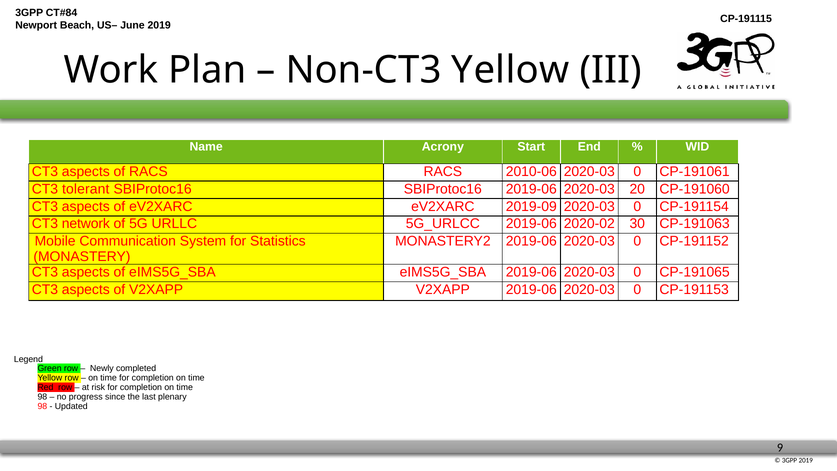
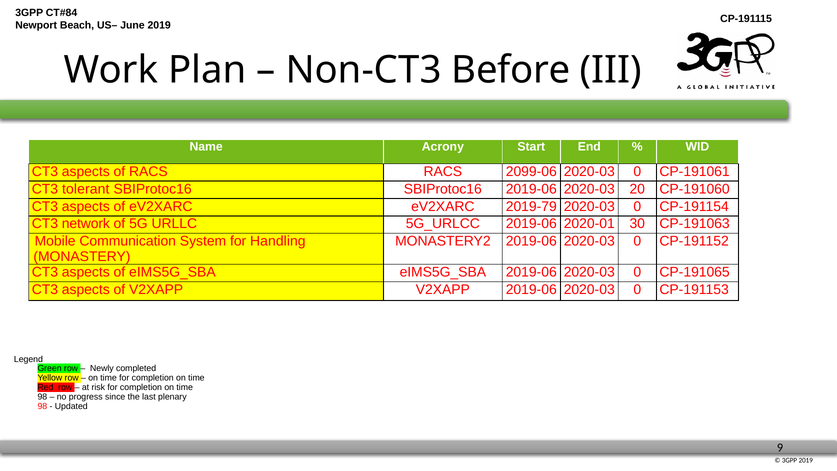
Non-CT3 Yellow: Yellow -> Before
2010-06: 2010-06 -> 2099-06
2019-09: 2019-09 -> 2019-79
2020-02: 2020-02 -> 2020-01
Statistics: Statistics -> Handling
